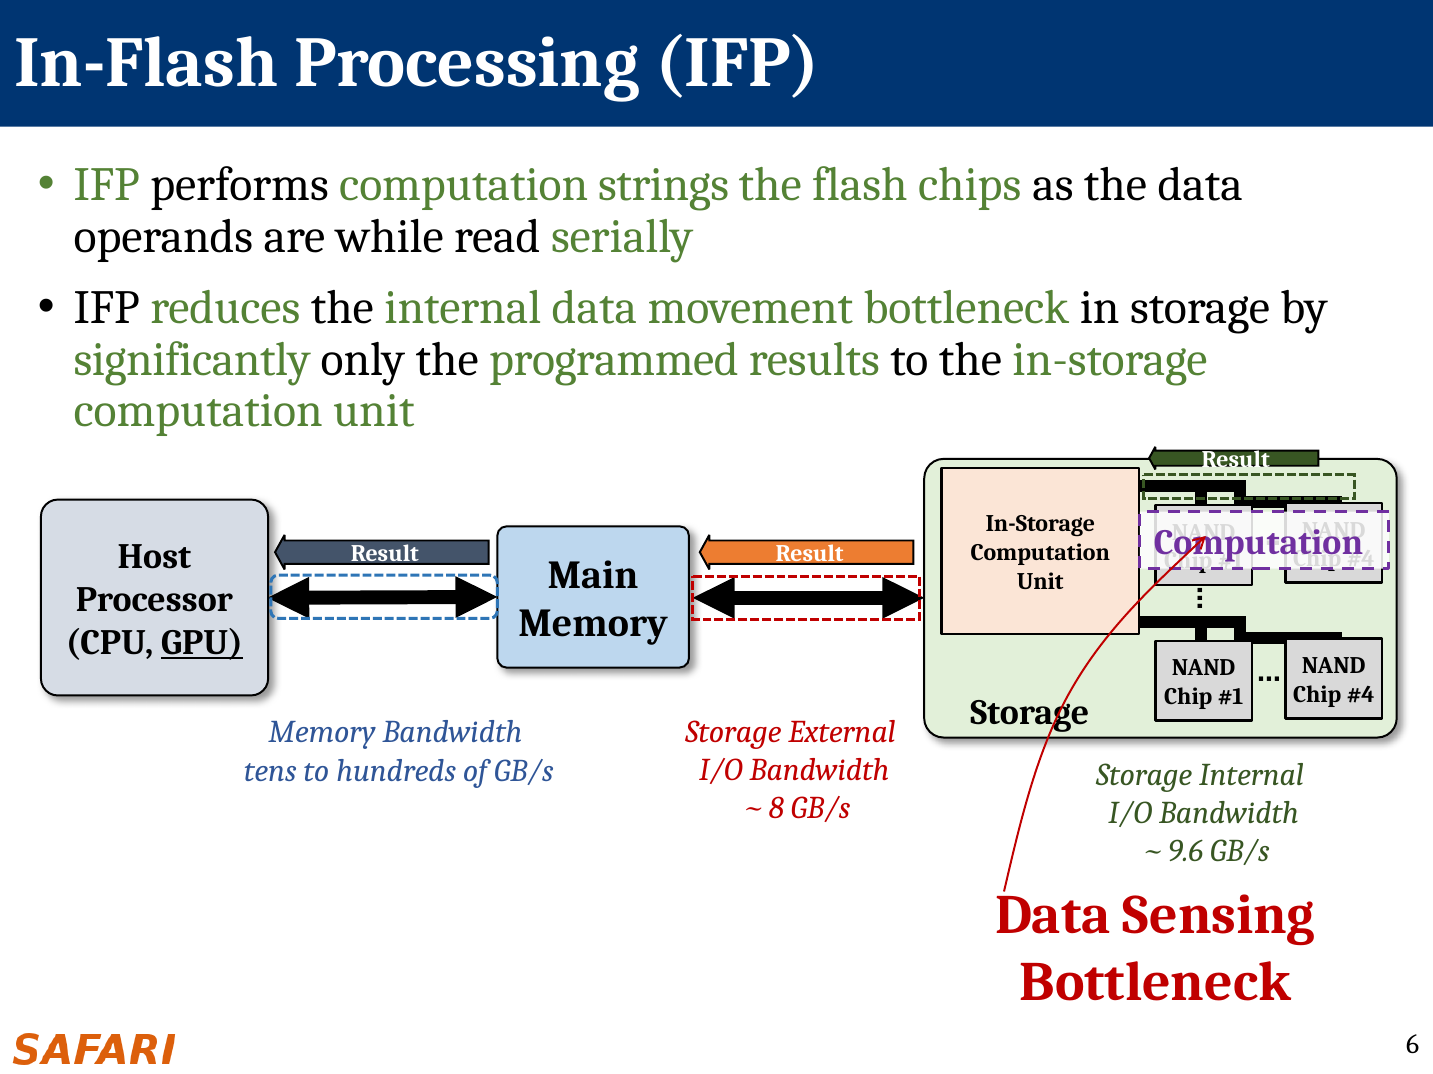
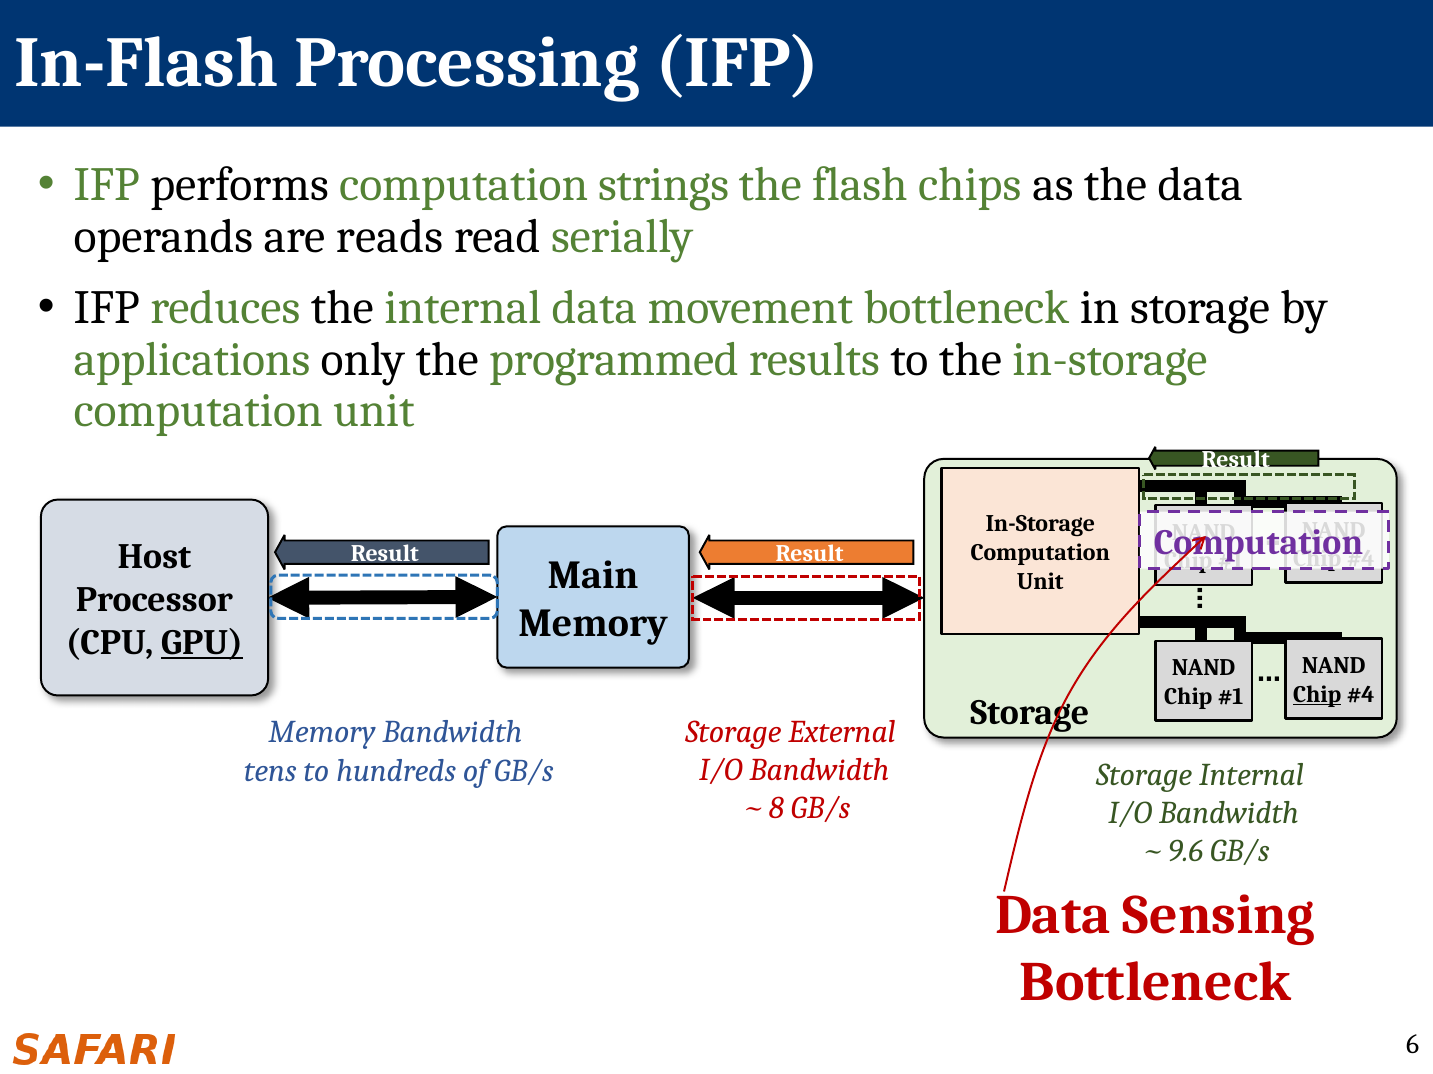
while: while -> reads
significantly: significantly -> applications
Chip at (1317, 695) underline: none -> present
